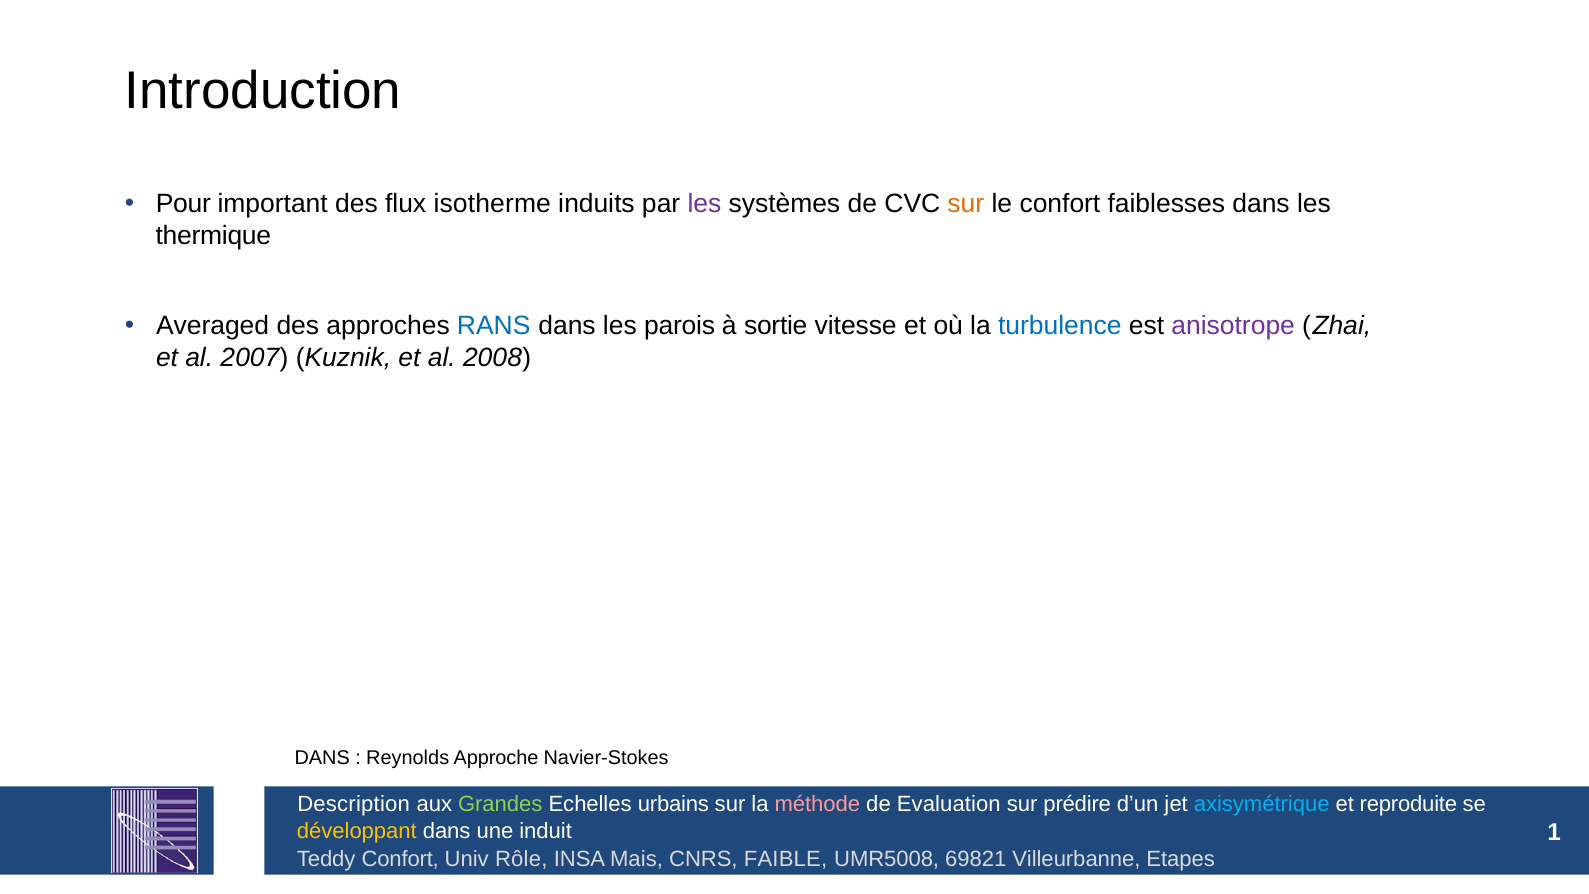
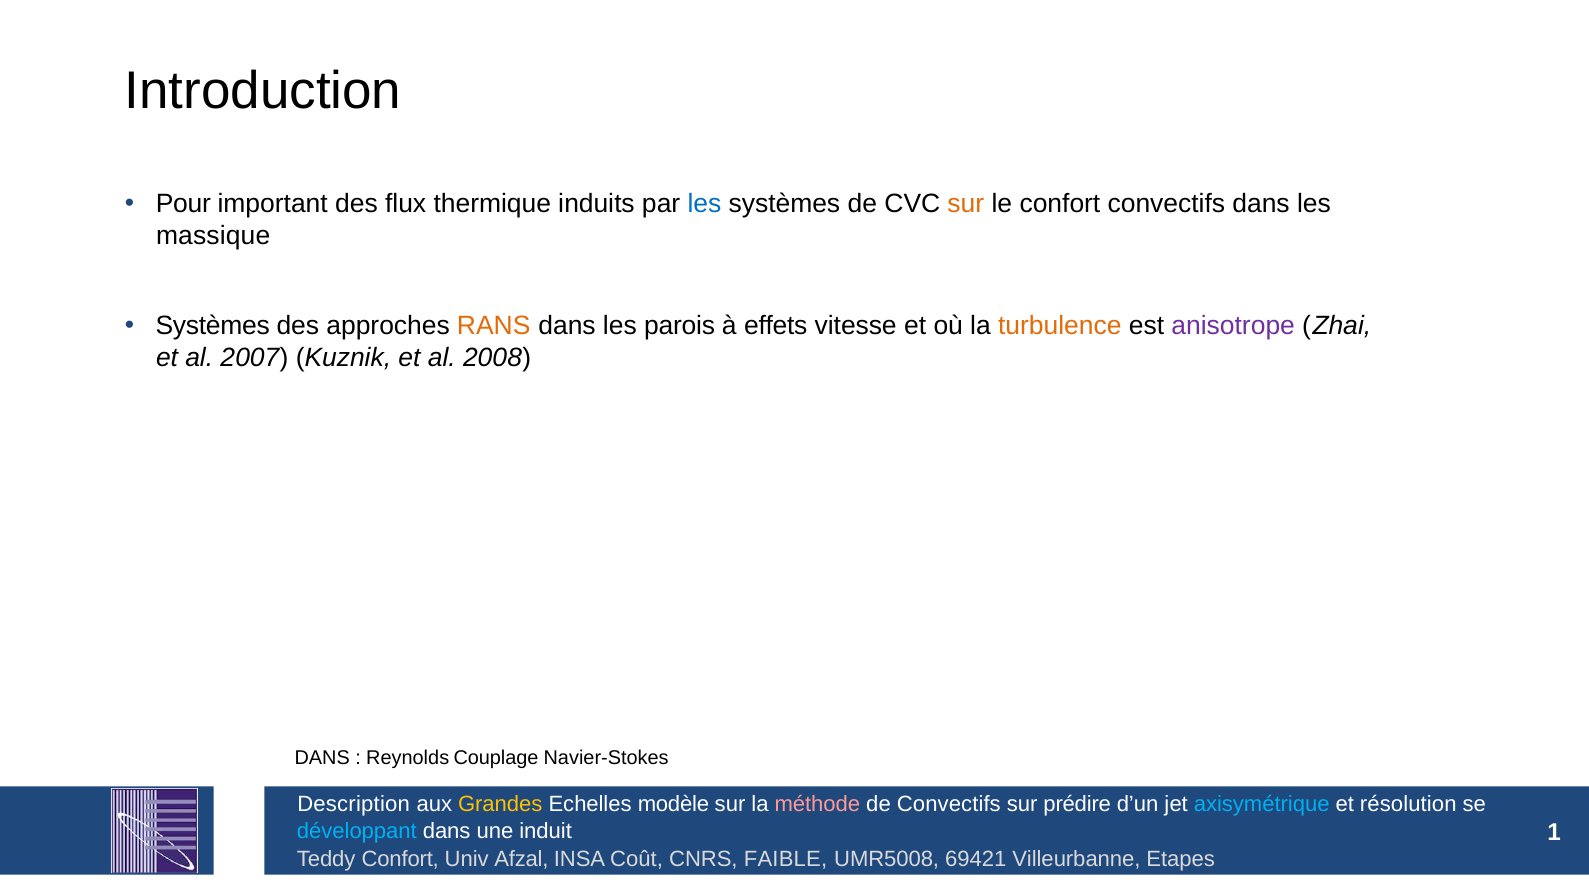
isotherme: isotherme -> thermique
les at (704, 204) colour: purple -> blue
confort faiblesses: faiblesses -> convectifs
thermique: thermique -> massique
Averaged at (213, 326): Averaged -> Systèmes
RANS colour: blue -> orange
sortie: sortie -> effets
turbulence colour: blue -> orange
Approche: Approche -> Couplage
Grandes colour: light green -> yellow
urbains: urbains -> modèle
de Evaluation: Evaluation -> Convectifs
reproduite: reproduite -> résolution
développant colour: yellow -> light blue
Rôle: Rôle -> Afzal
Mais: Mais -> Coût
69821: 69821 -> 69421
